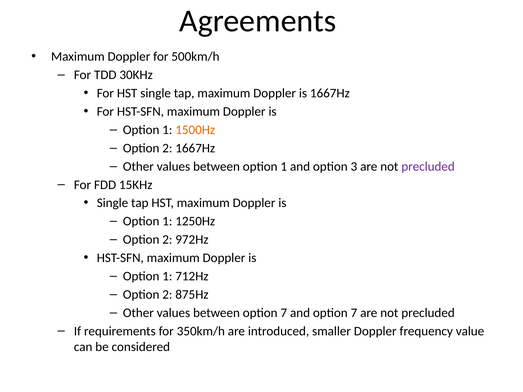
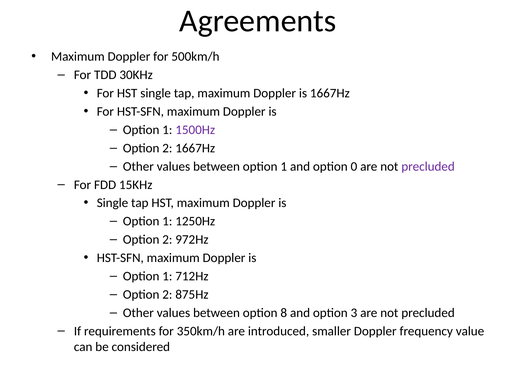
1500Hz colour: orange -> purple
3: 3 -> 0
between option 7: 7 -> 8
and option 7: 7 -> 3
